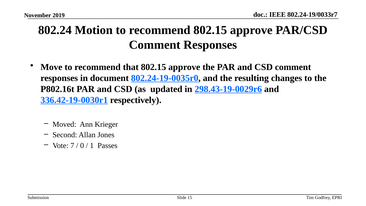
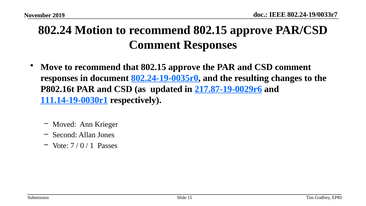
298.43-19-0029r6: 298.43-19-0029r6 -> 217.87-19-0029r6
336.42-19-0030r1: 336.42-19-0030r1 -> 111.14-19-0030r1
